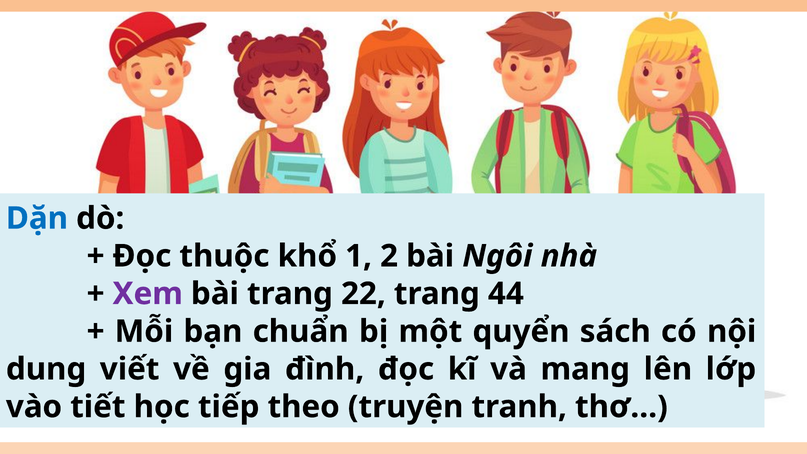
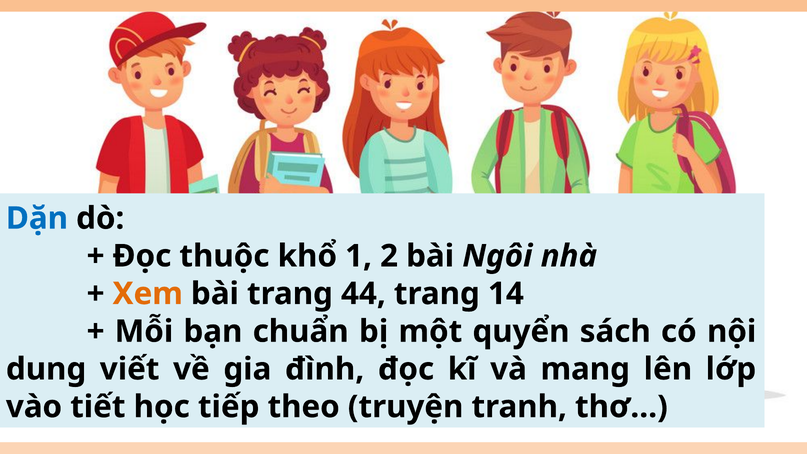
Xem colour: purple -> orange
22: 22 -> 44
44: 44 -> 14
